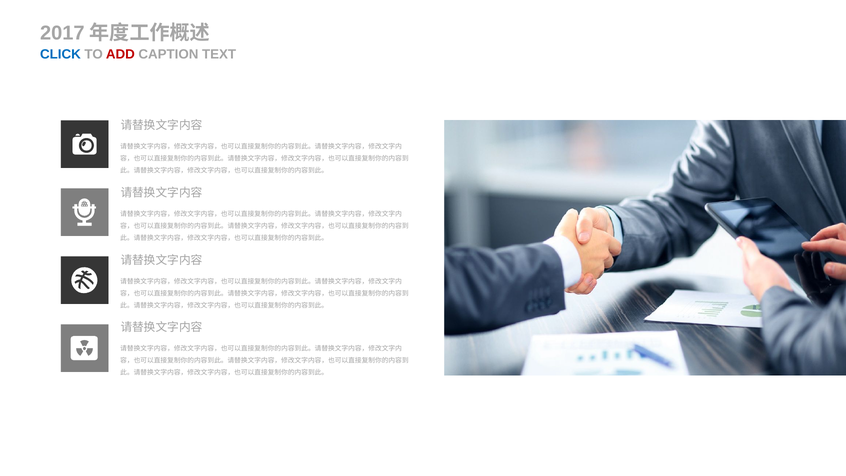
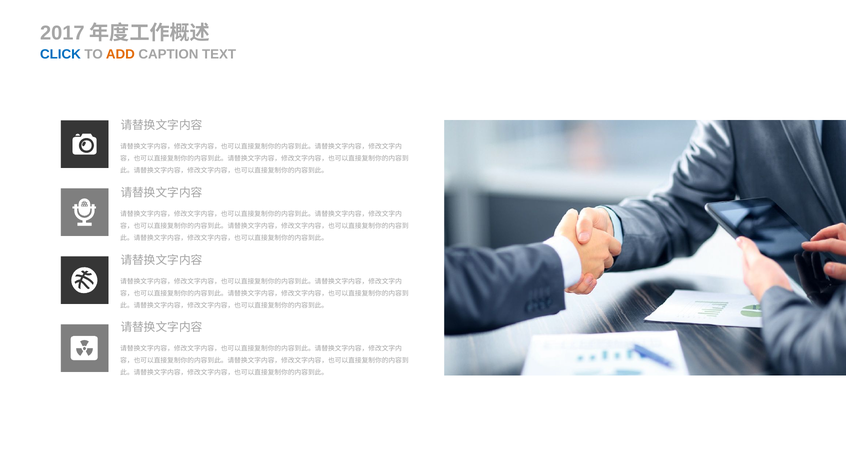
ADD colour: red -> orange
